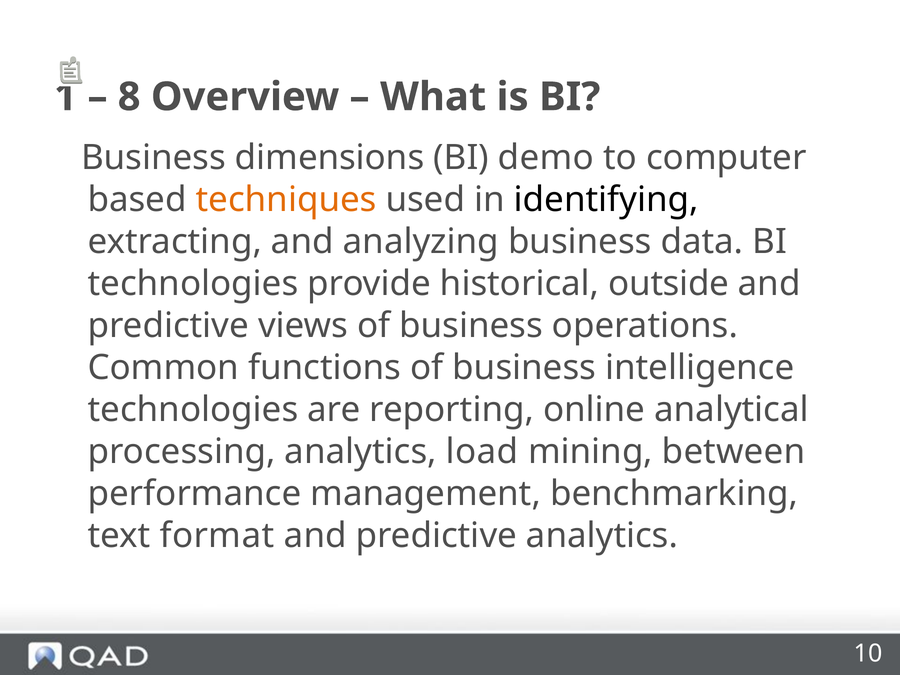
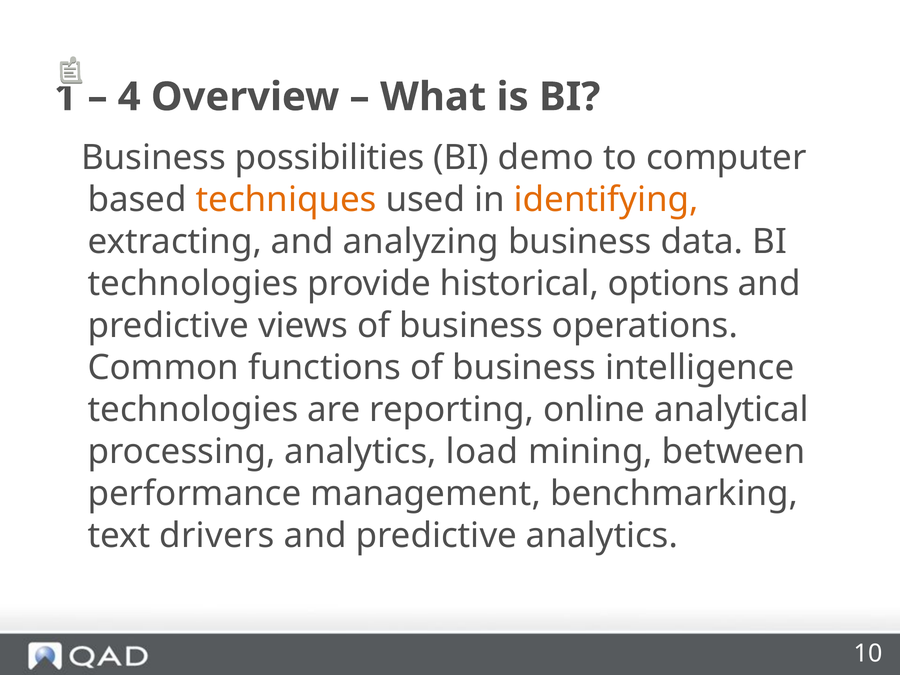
8: 8 -> 4
dimensions: dimensions -> possibilities
identifying colour: black -> orange
outside: outside -> options
format: format -> drivers
